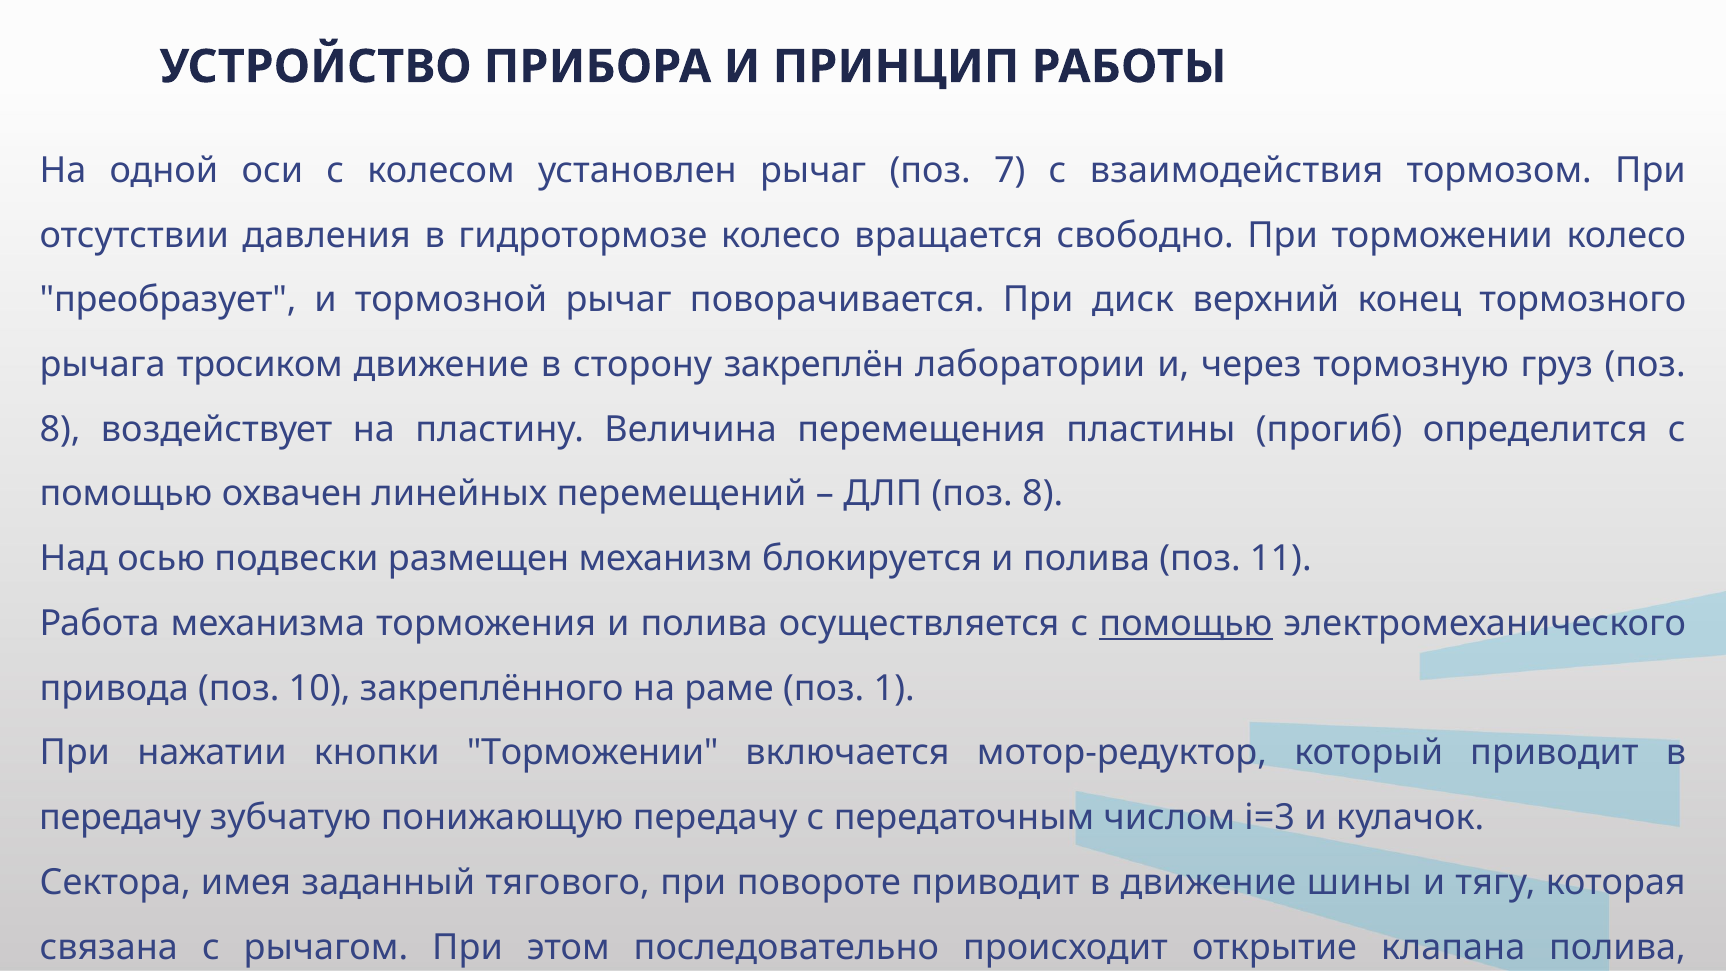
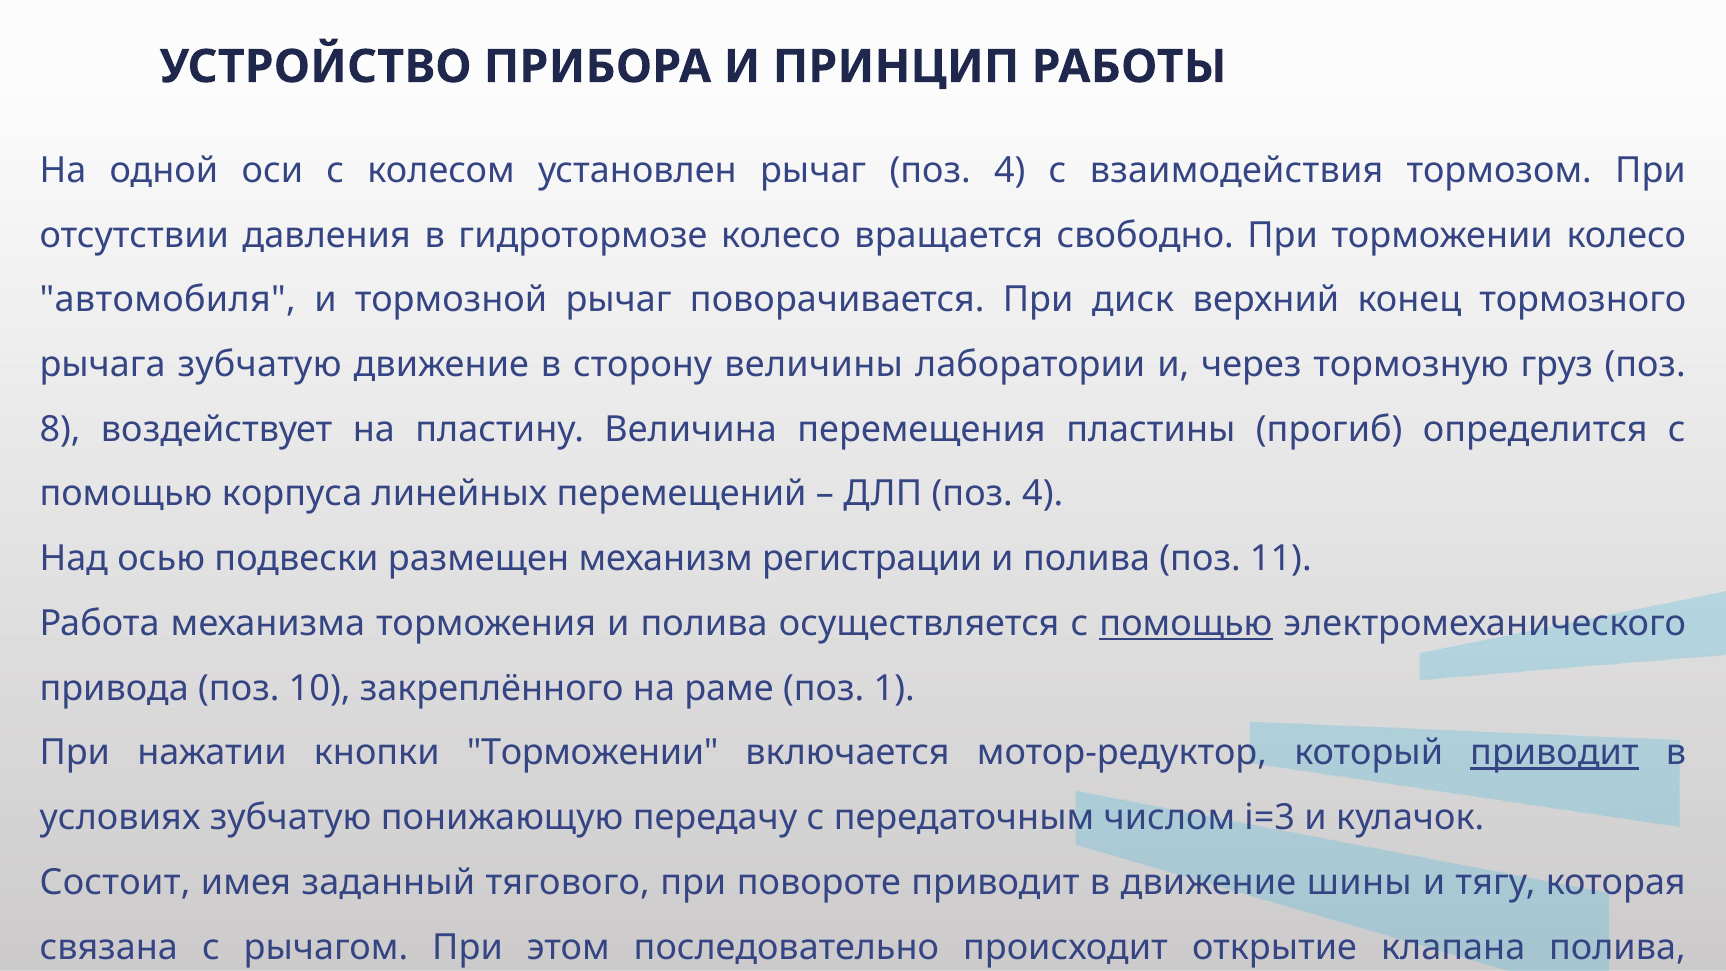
рычаг поз 7: 7 -> 4
преобразует at (168, 300): преобразует -> автомобиля
рычага тросиком: тросиком -> зубчатую
закреплён: закреплён -> величины
охвачен: охвачен -> корпуса
ДЛП поз 8: 8 -> 4
блокируется: блокируется -> регистрации
приводит at (1554, 753) underline: none -> present
передачу at (120, 818): передачу -> условиях
Сектора: Сектора -> Состоит
